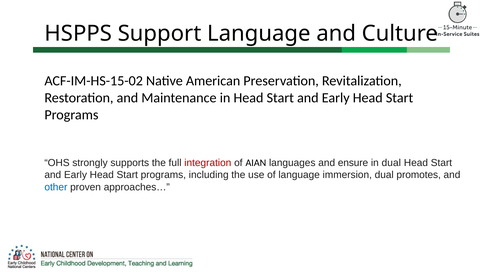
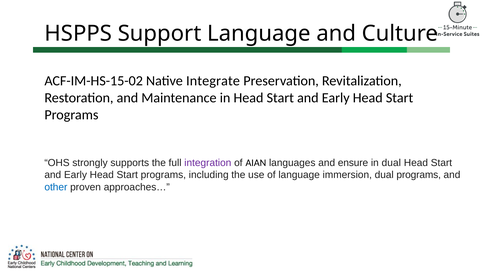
American: American -> Integrate
integration colour: red -> purple
dual promotes: promotes -> programs
